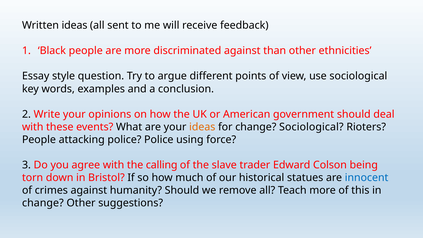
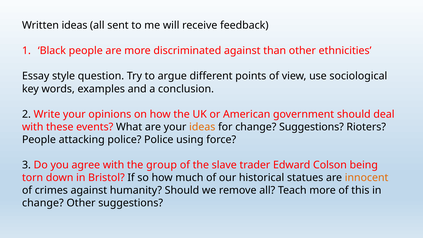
change Sociological: Sociological -> Suggestions
calling: calling -> group
innocent colour: blue -> orange
